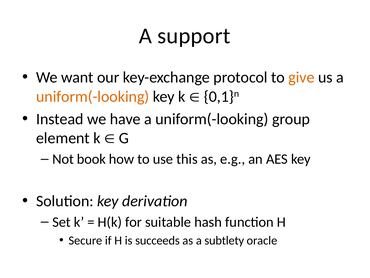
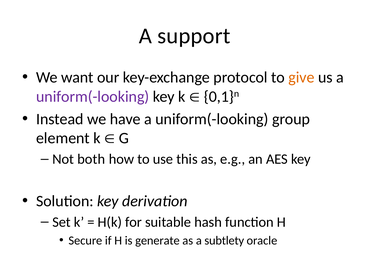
uniform(-looking at (93, 96) colour: orange -> purple
book: book -> both
succeeds: succeeds -> generate
